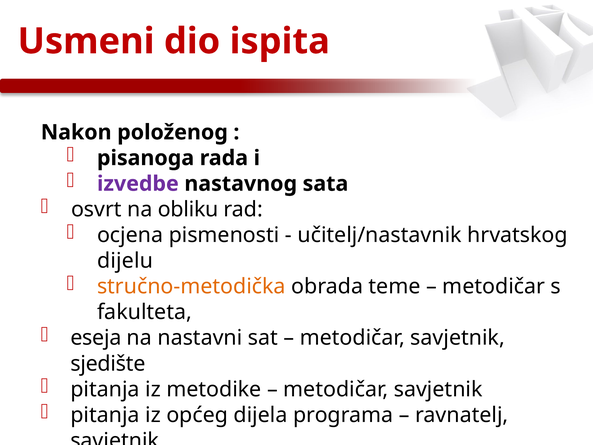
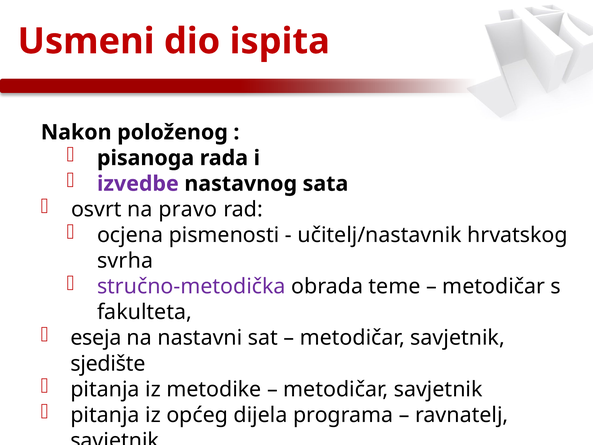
obliku: obliku -> pravo
dijelu: dijelu -> svrha
stručno-metodička colour: orange -> purple
